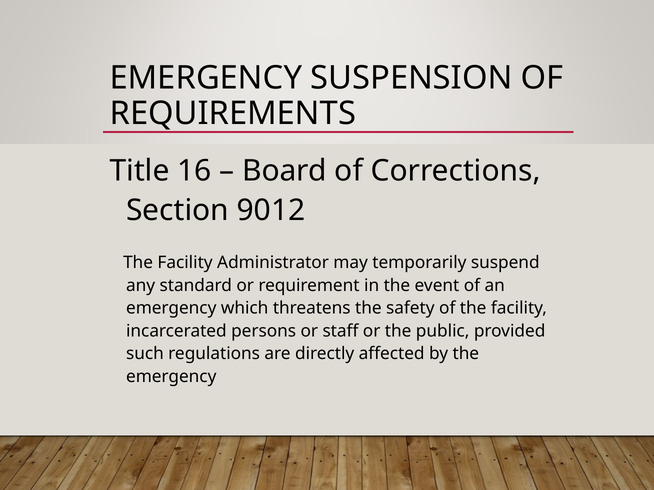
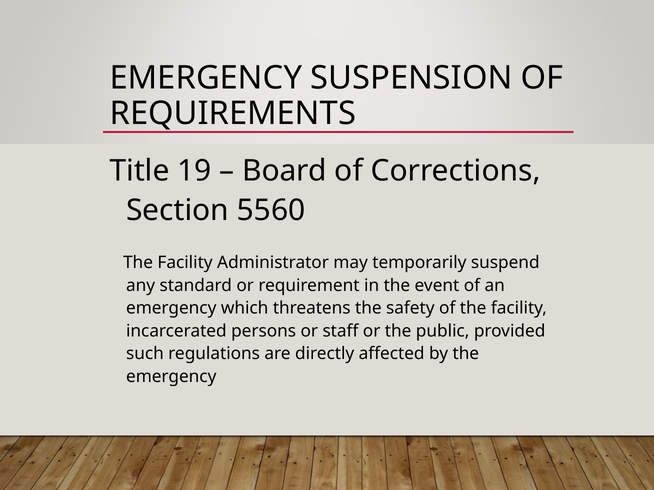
16: 16 -> 19
9012: 9012 -> 5560
